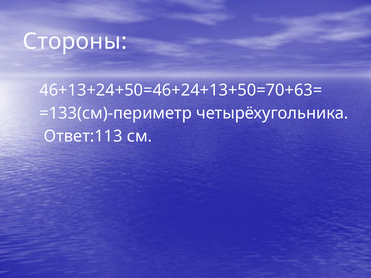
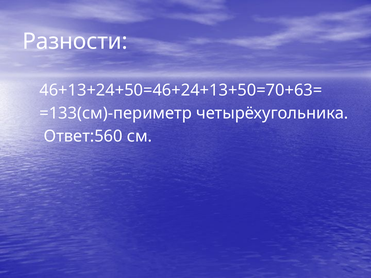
Стороны: Стороны -> Разности
Ответ:113: Ответ:113 -> Ответ:560
